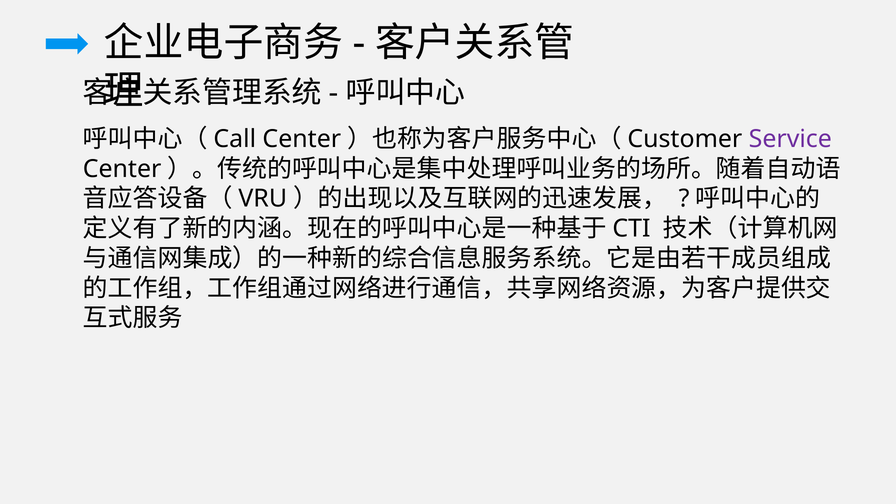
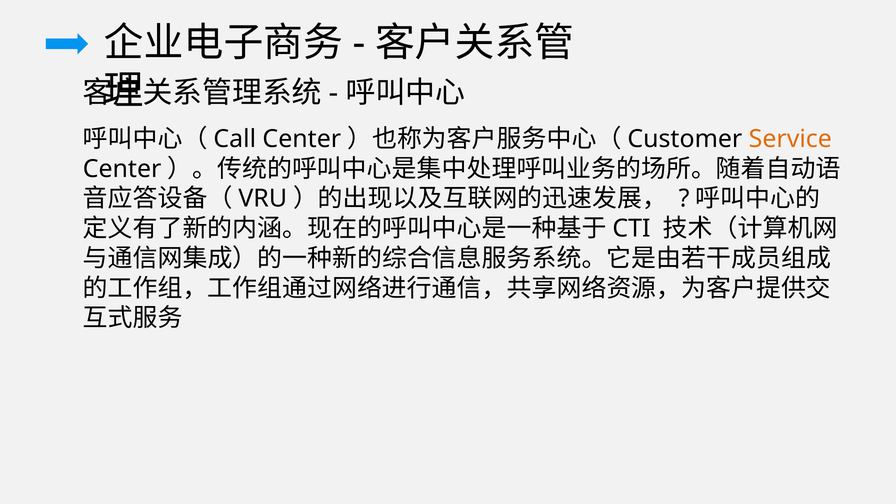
Service colour: purple -> orange
